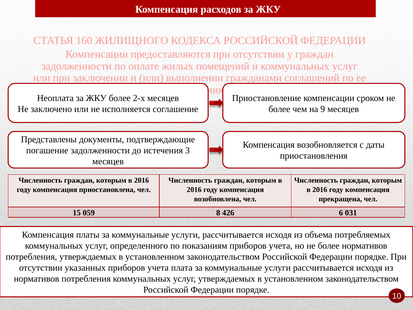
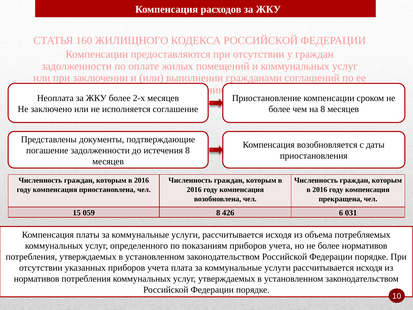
на 9: 9 -> 8
истечения 3: 3 -> 8
